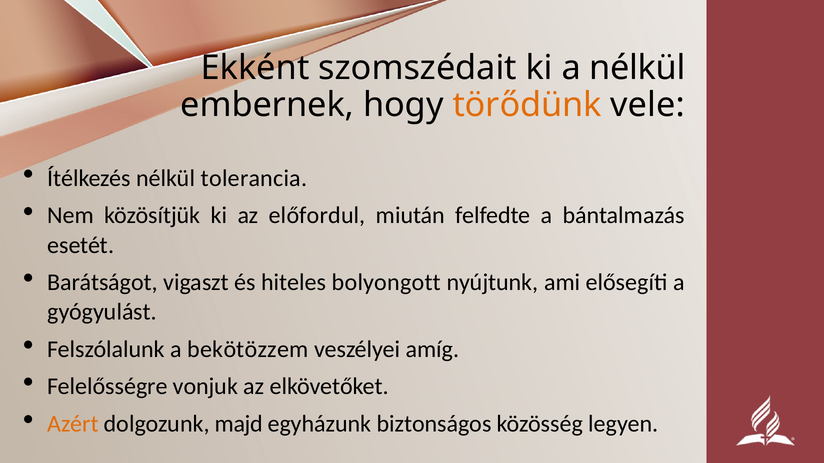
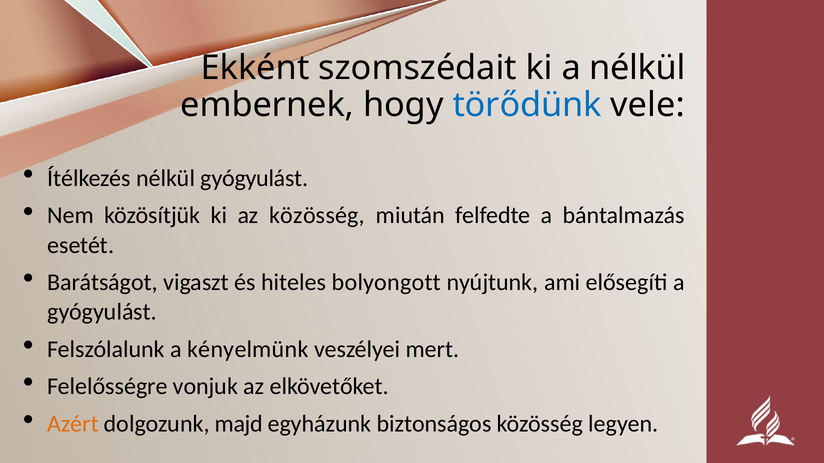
törődünk colour: orange -> blue
nélkül tolerancia: tolerancia -> gyógyulást
az előfordul: előfordul -> közösség
bekötözzem: bekötözzem -> kényelmünk
amíg: amíg -> mert
